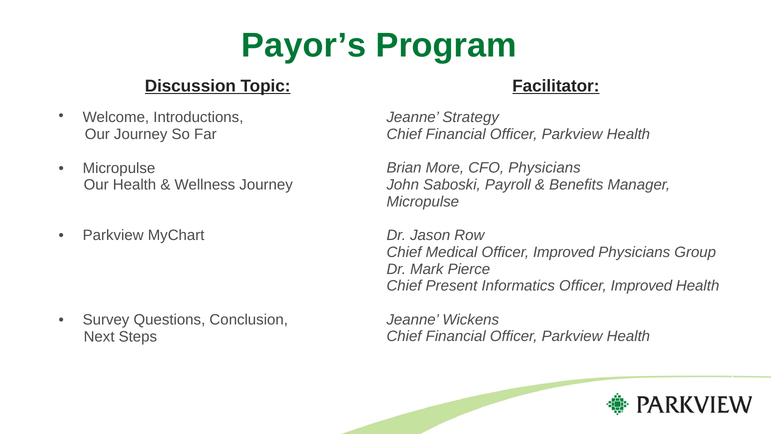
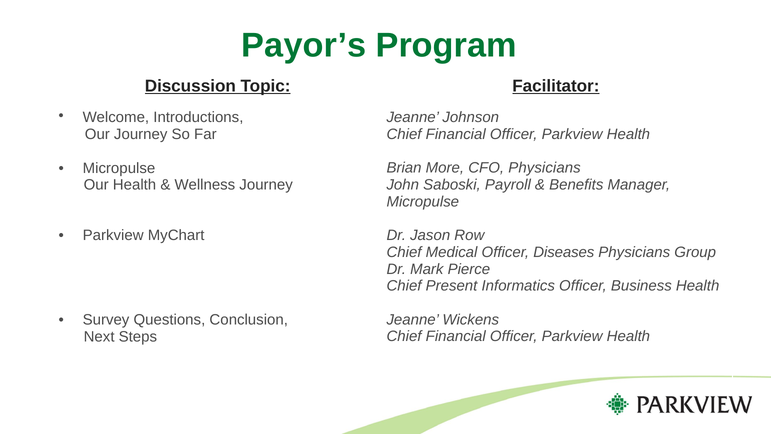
Strategy: Strategy -> Johnson
Medical Officer Improved: Improved -> Diseases
Informatics Officer Improved: Improved -> Business
